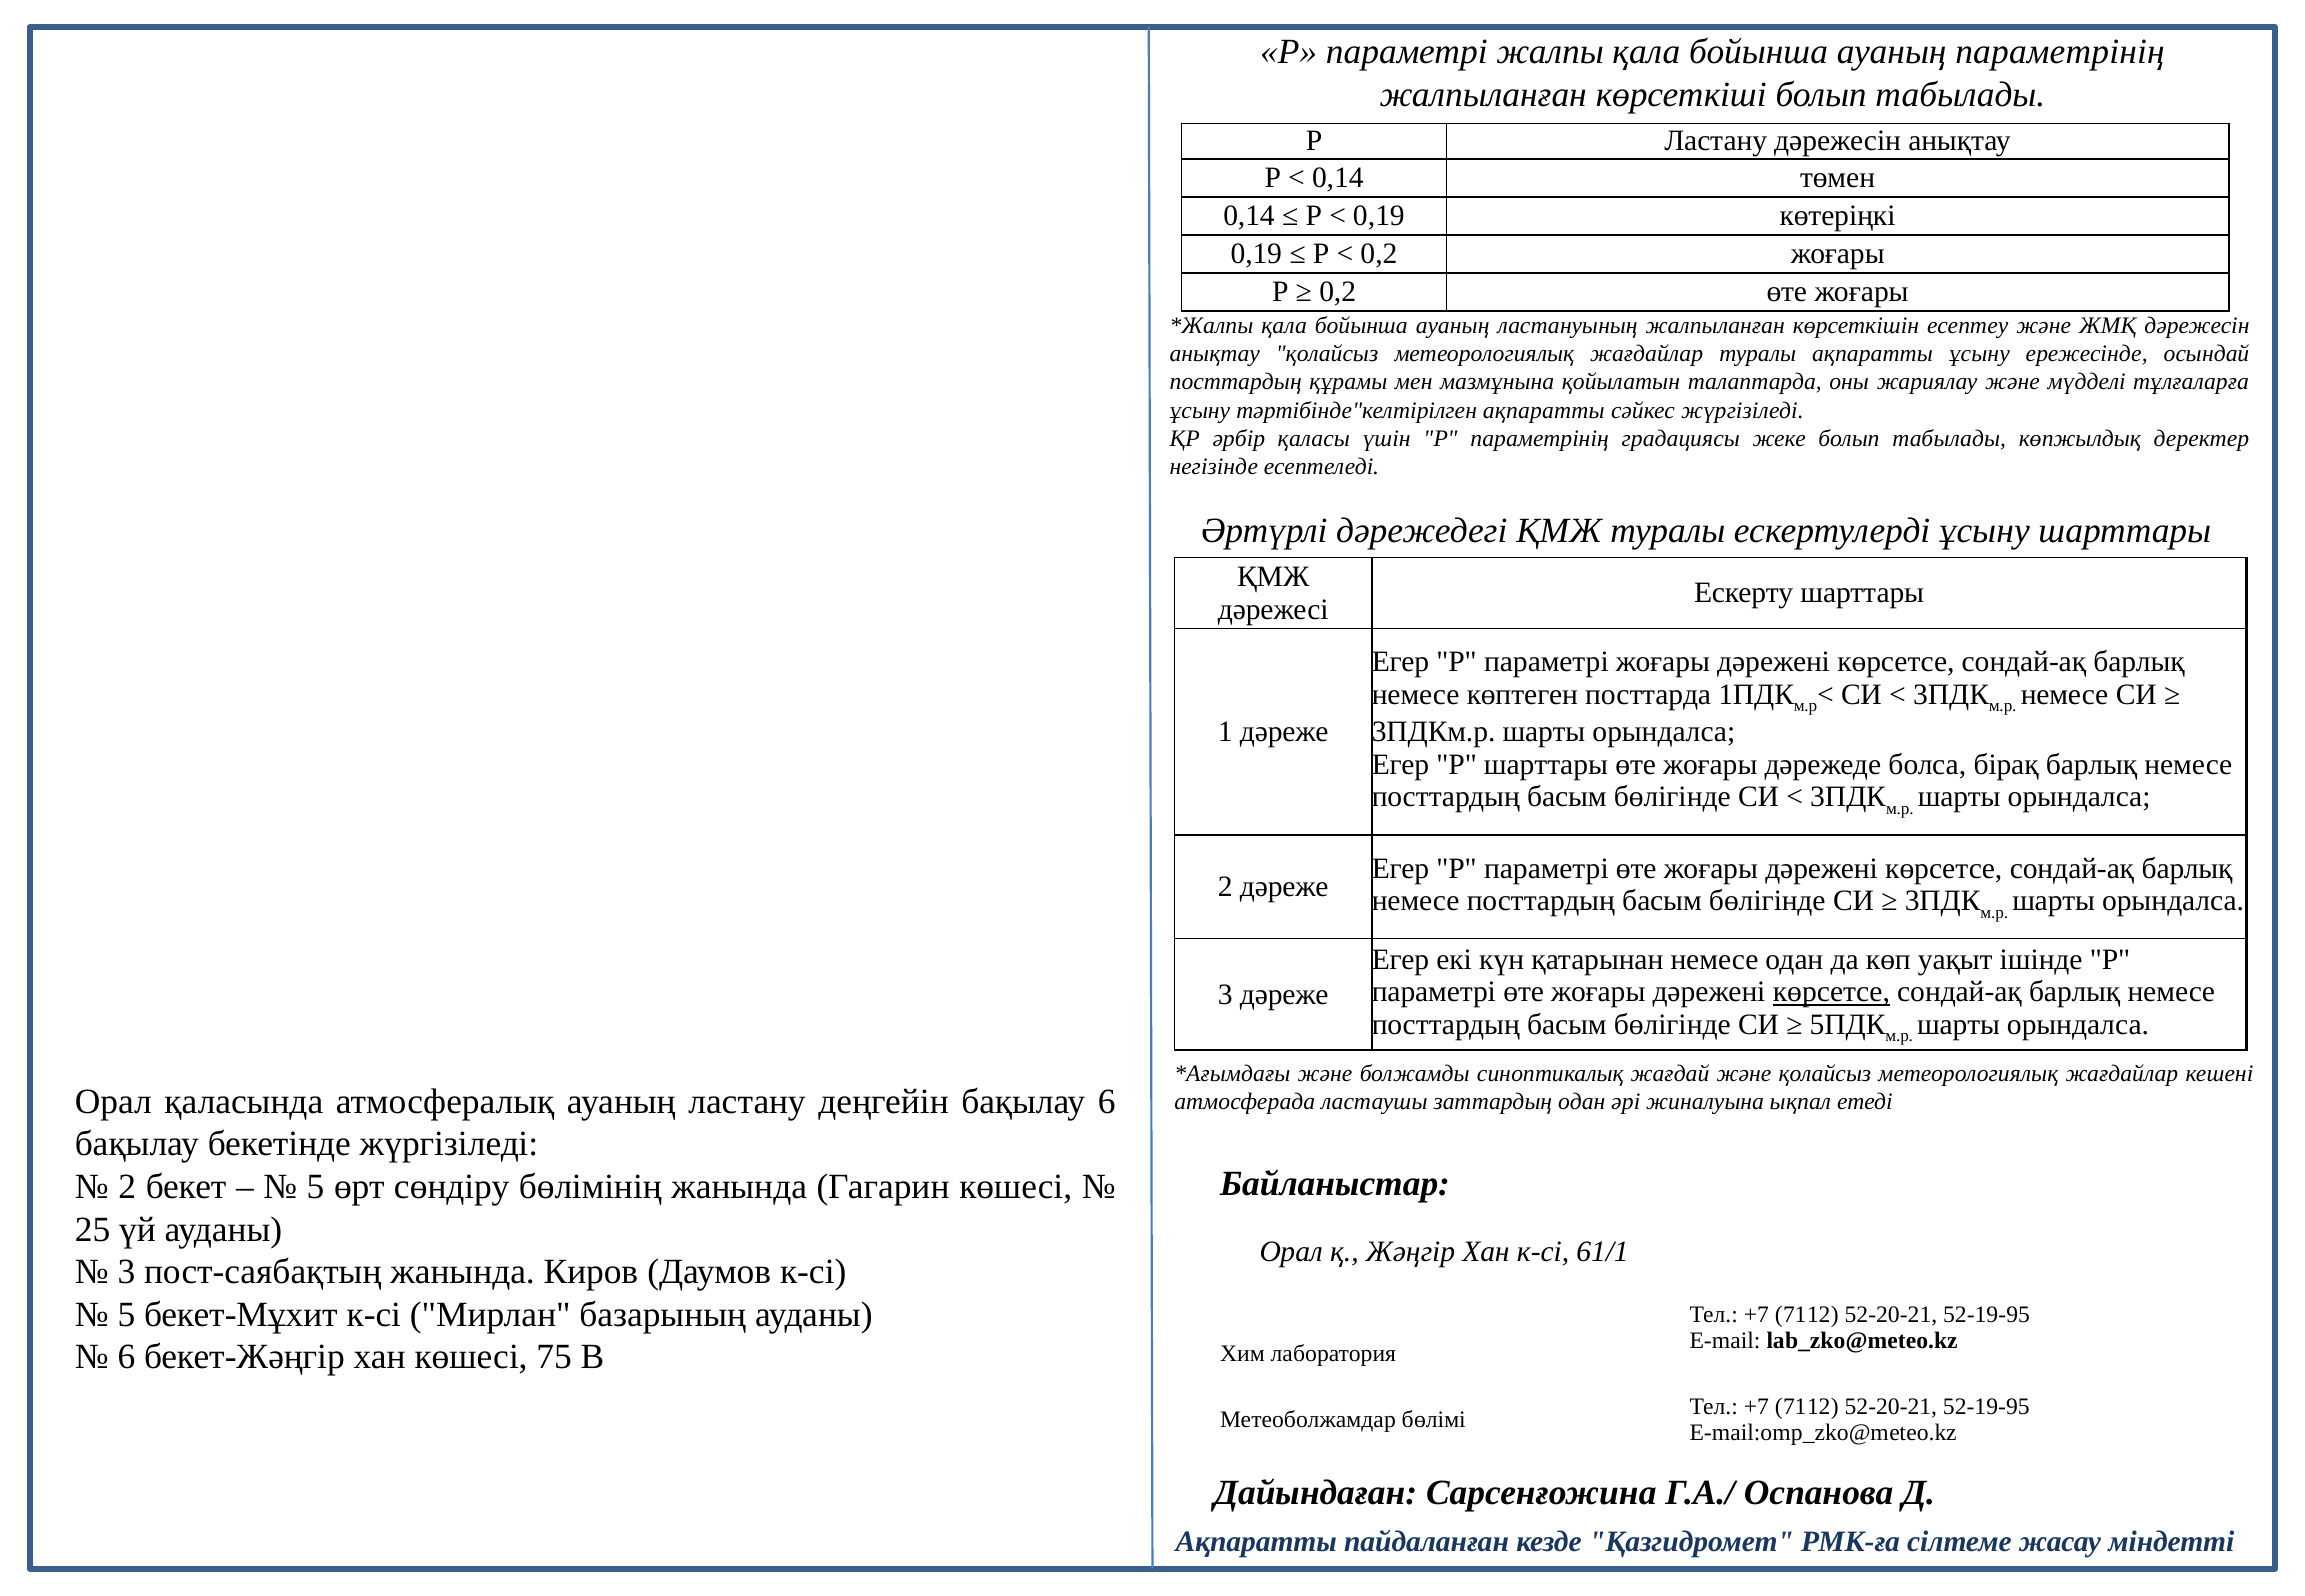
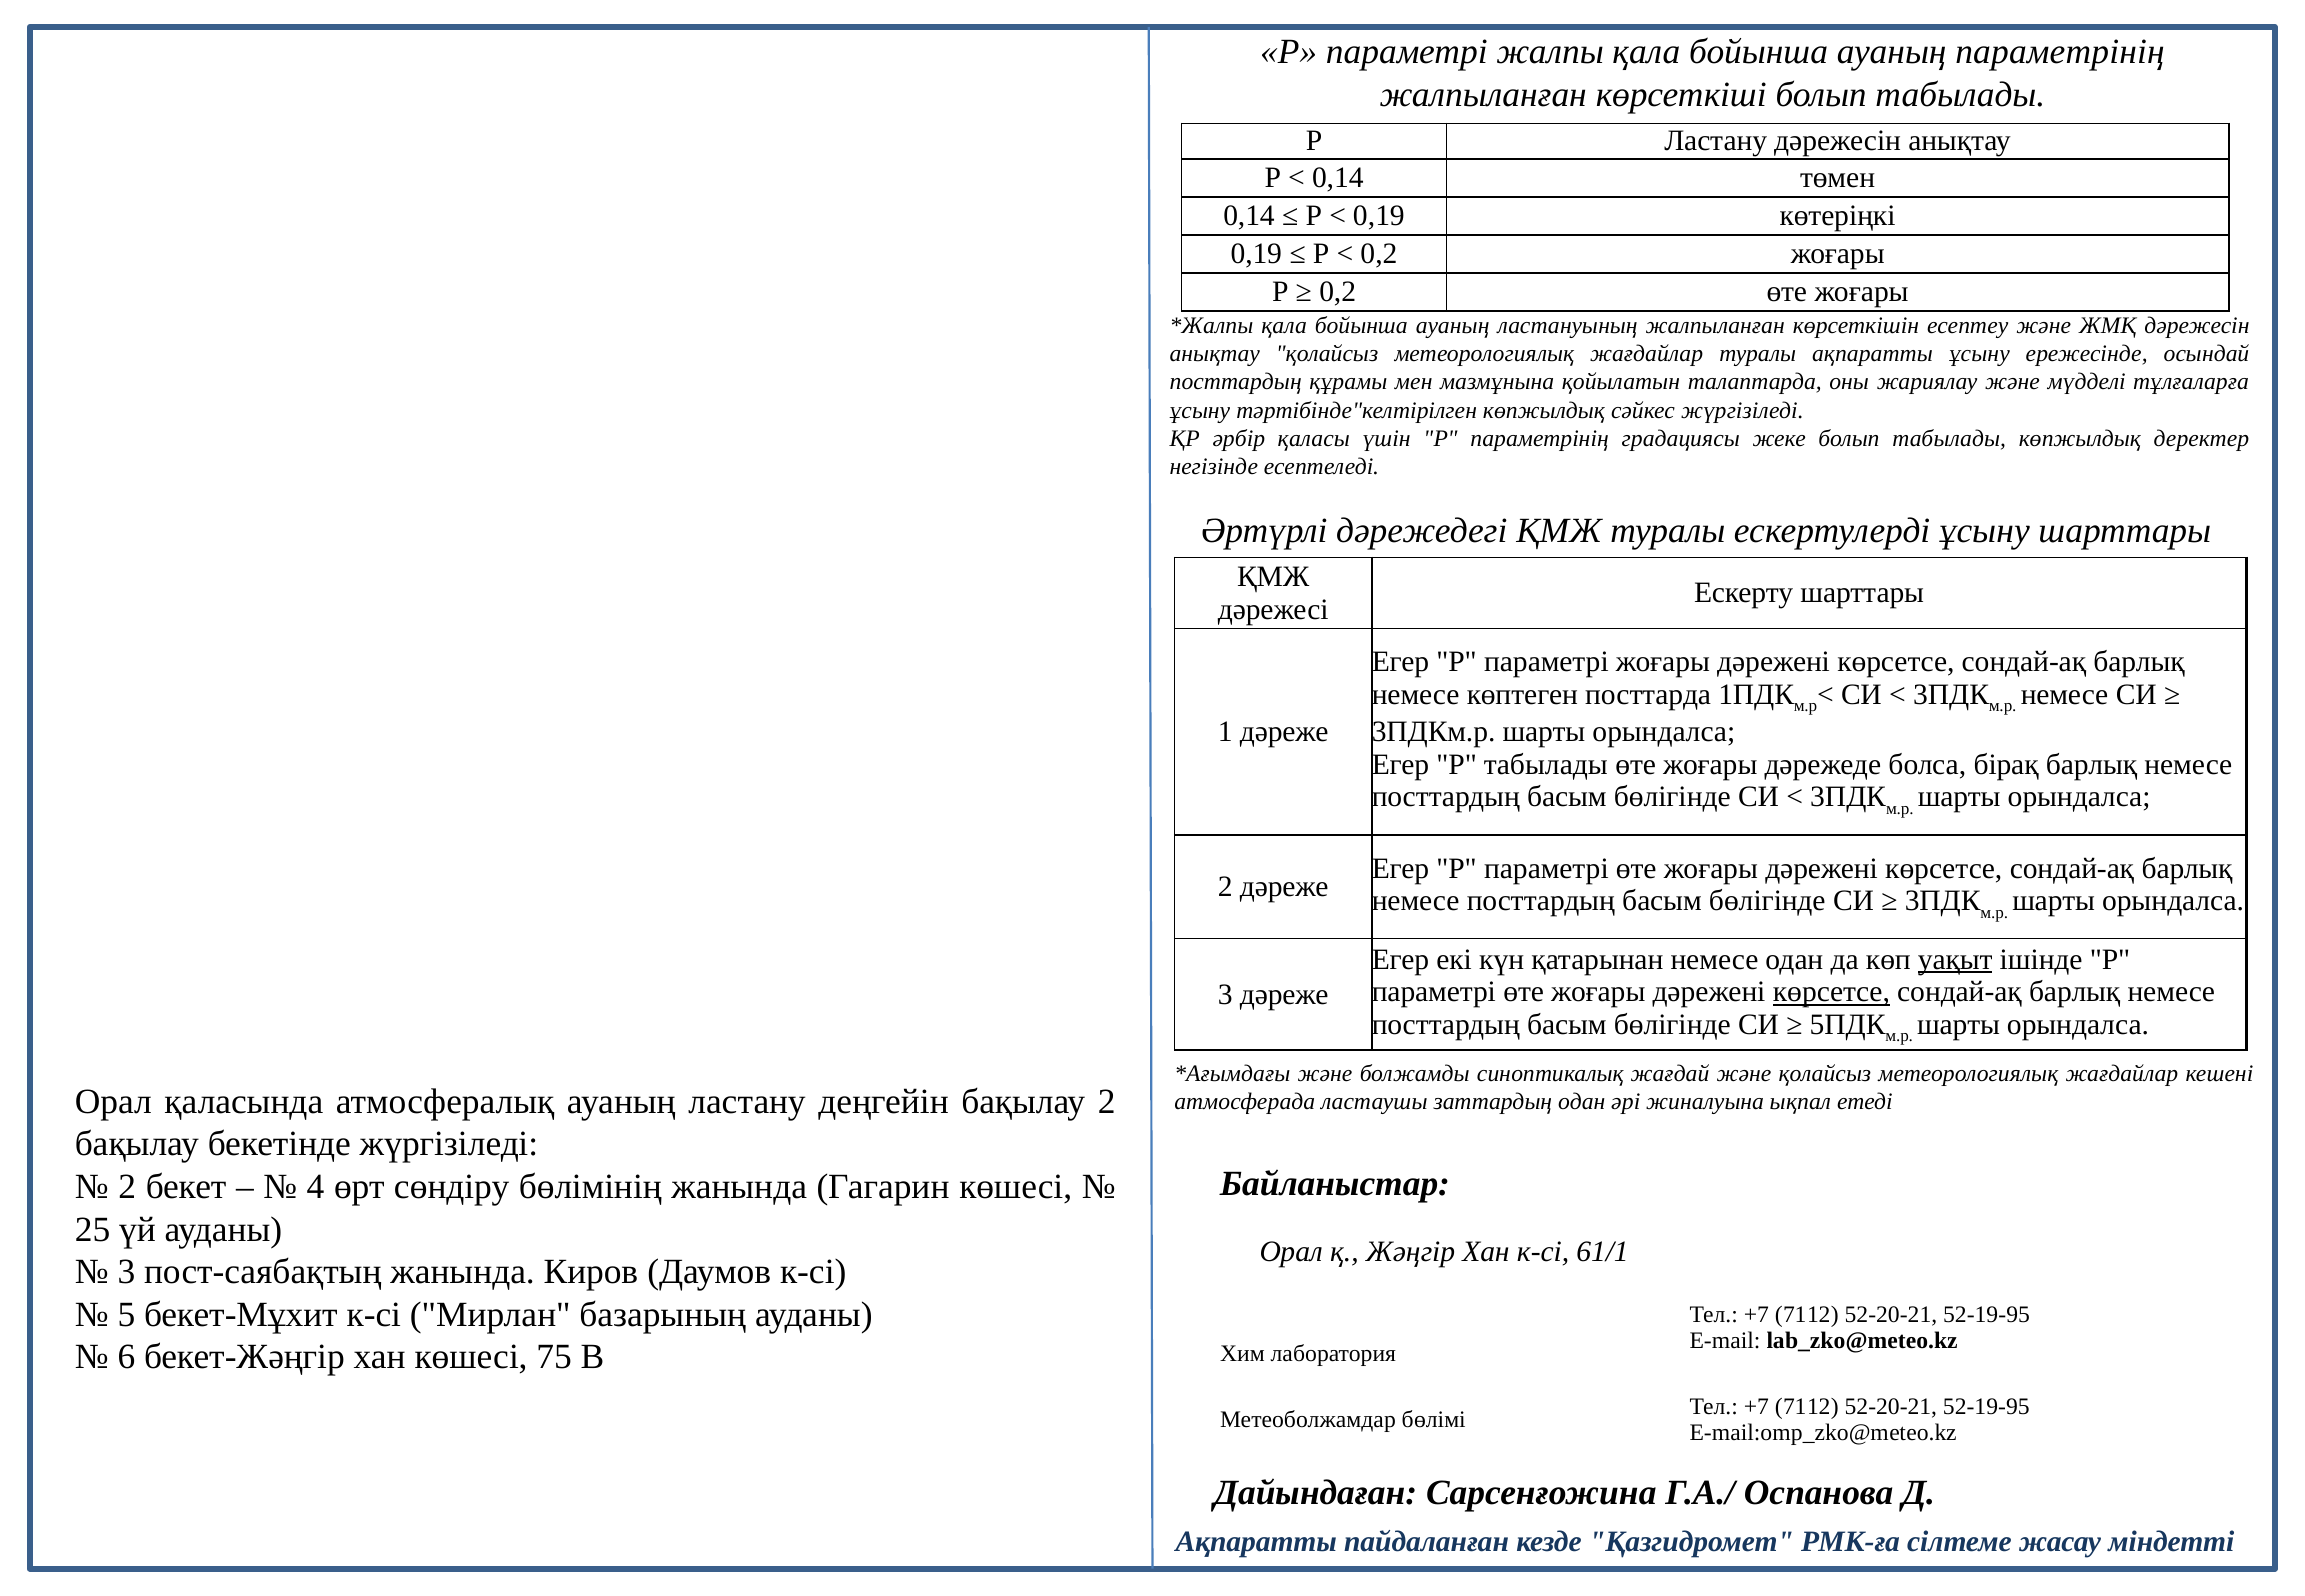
тәртібінде"келтірілген ақпаратты: ақпаратты -> көпжылдық
P шарттары: шарттары -> табылады
уақыт underline: none -> present
бақылау 6: 6 -> 2
5 at (316, 1187): 5 -> 4
